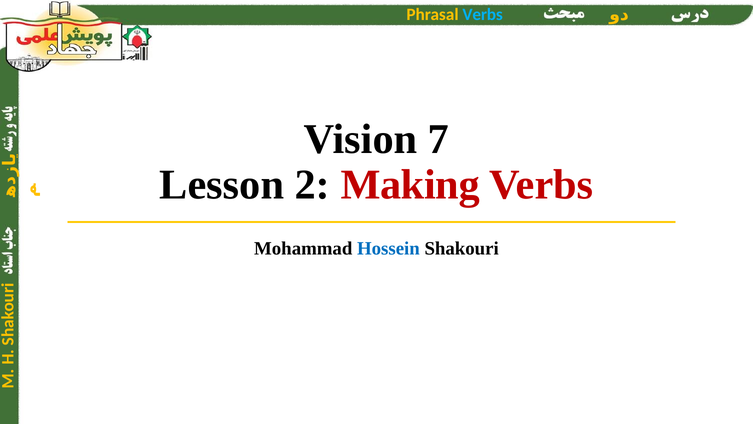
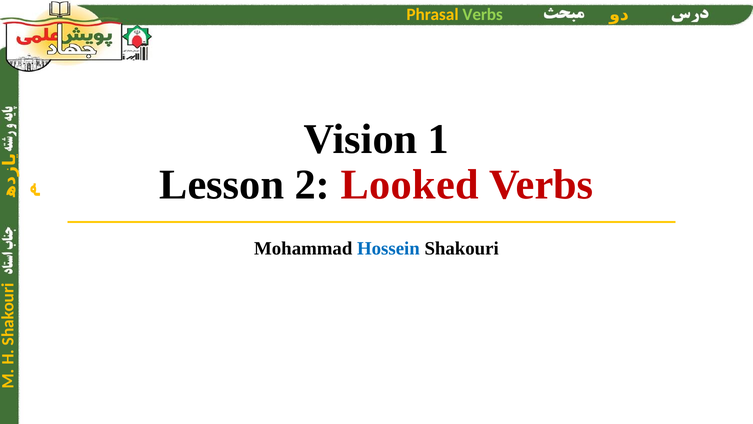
Verbs at (483, 14) colour: light blue -> light green
7: 7 -> 1
Making: Making -> Looked
